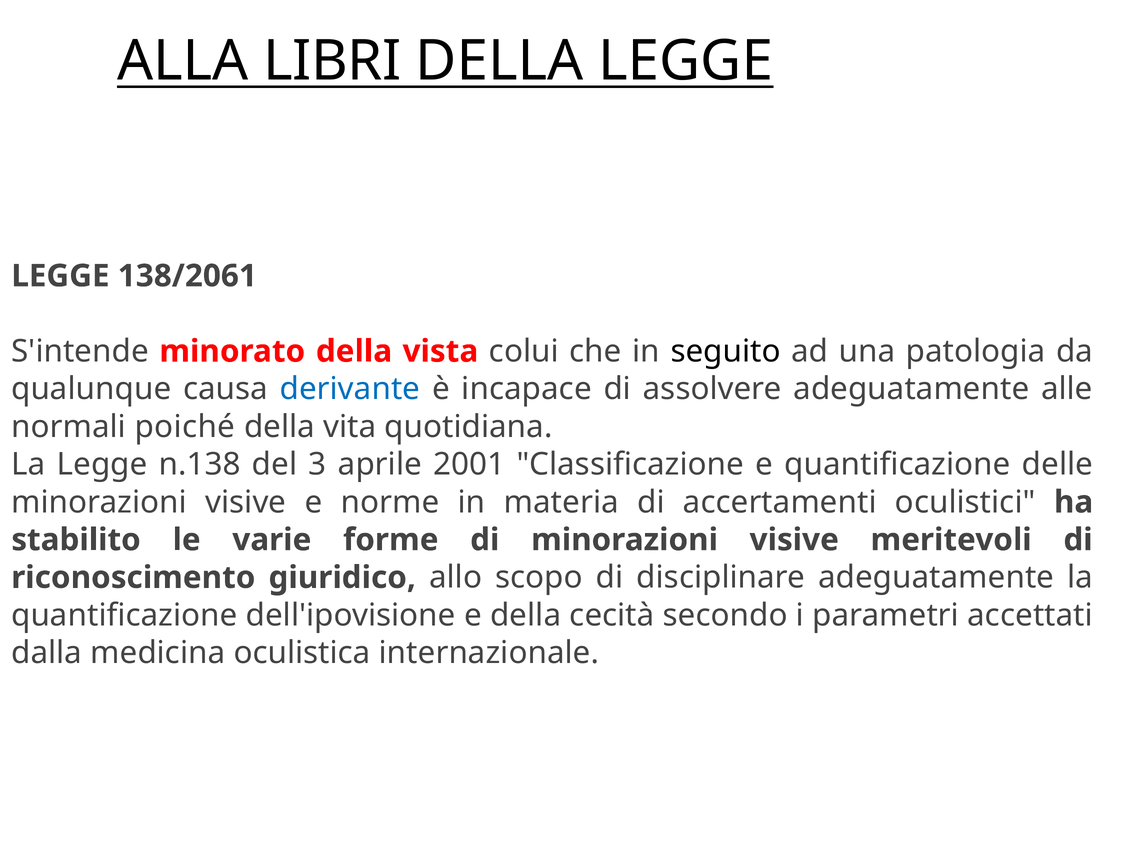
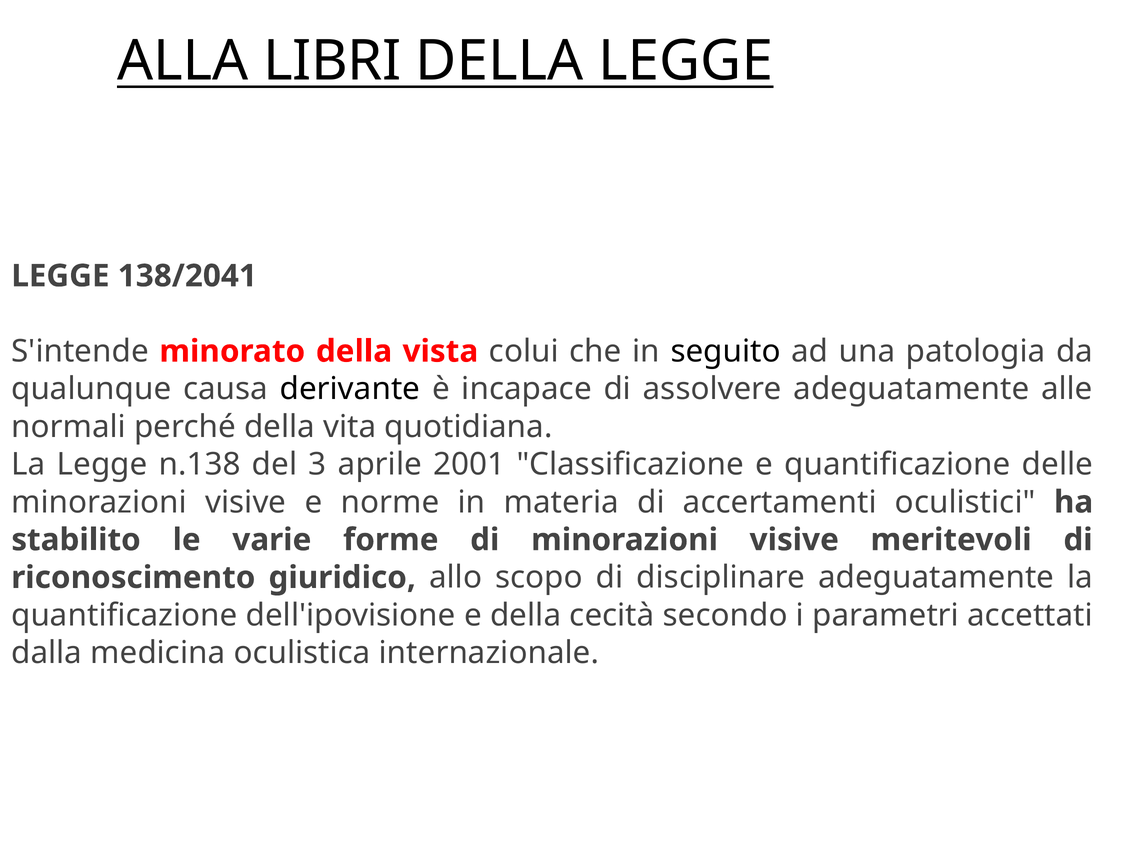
138/2061: 138/2061 -> 138/2041
derivante colour: blue -> black
poiché: poiché -> perché
